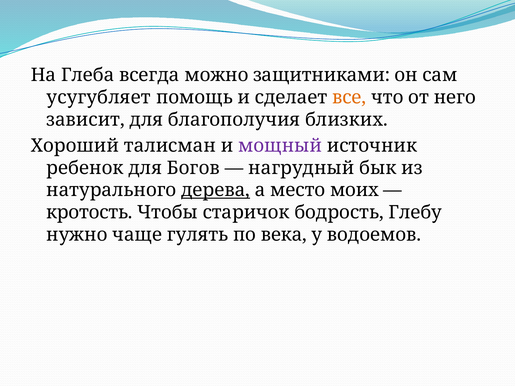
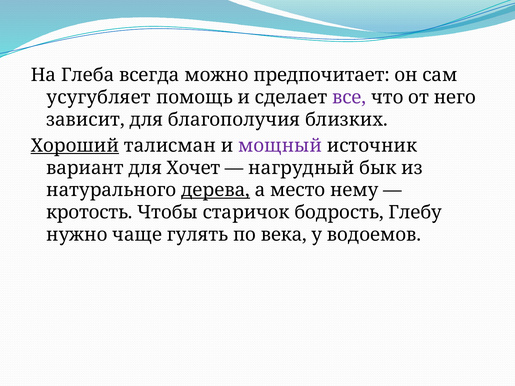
защитниками: защитниками -> предпочитает
все colour: orange -> purple
Хороший underline: none -> present
ребенок: ребенок -> вариант
Богов: Богов -> Хочет
моих: моих -> нему
